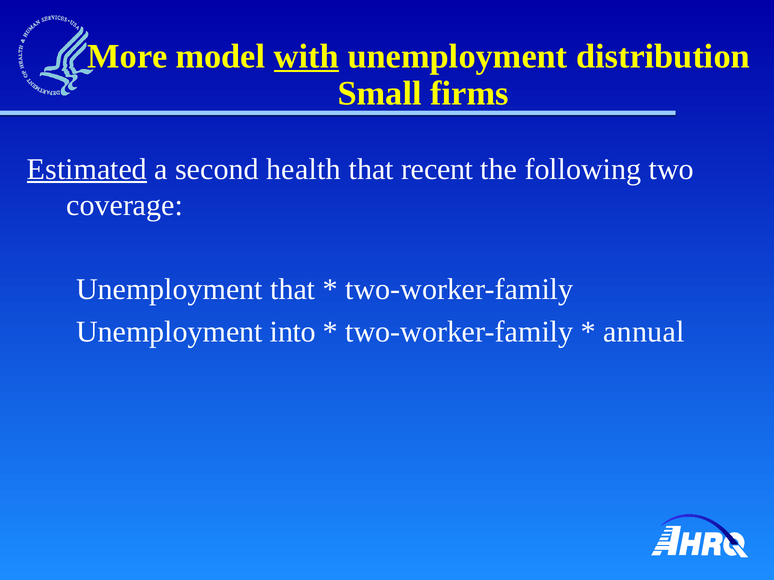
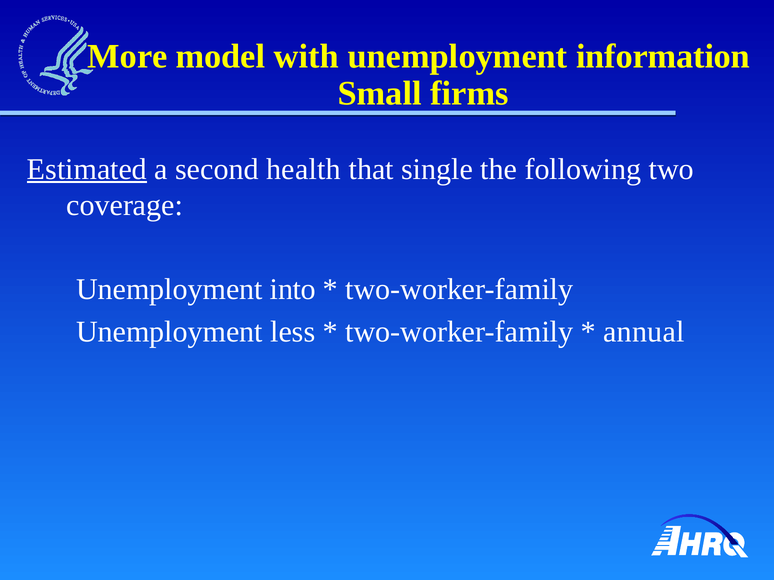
with underline: present -> none
distribution: distribution -> information
recent: recent -> single
Unemployment that: that -> into
into: into -> less
